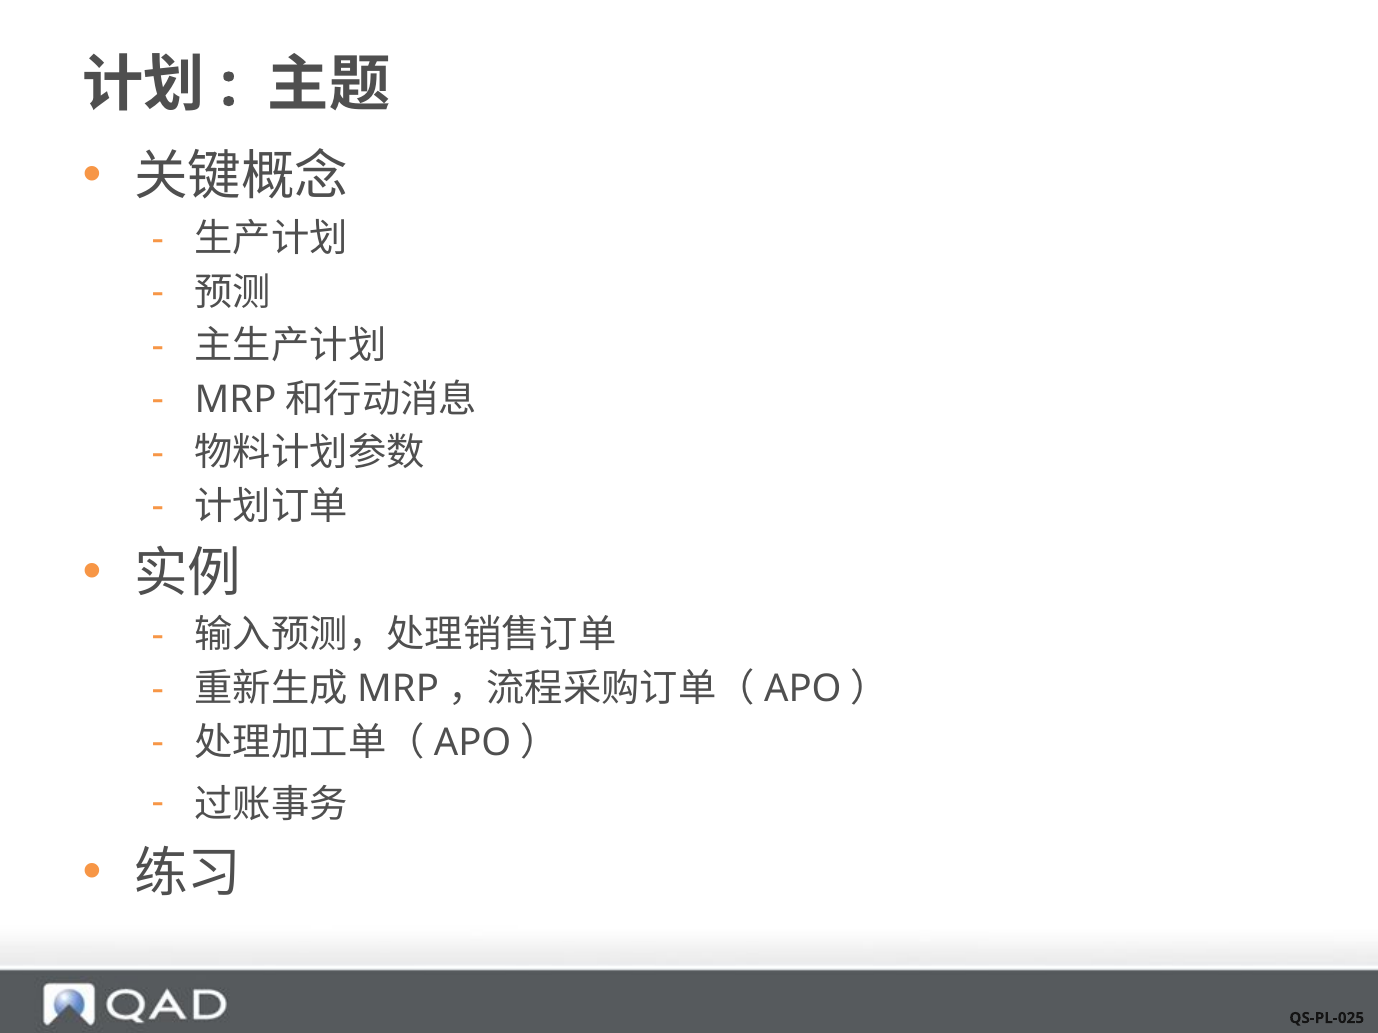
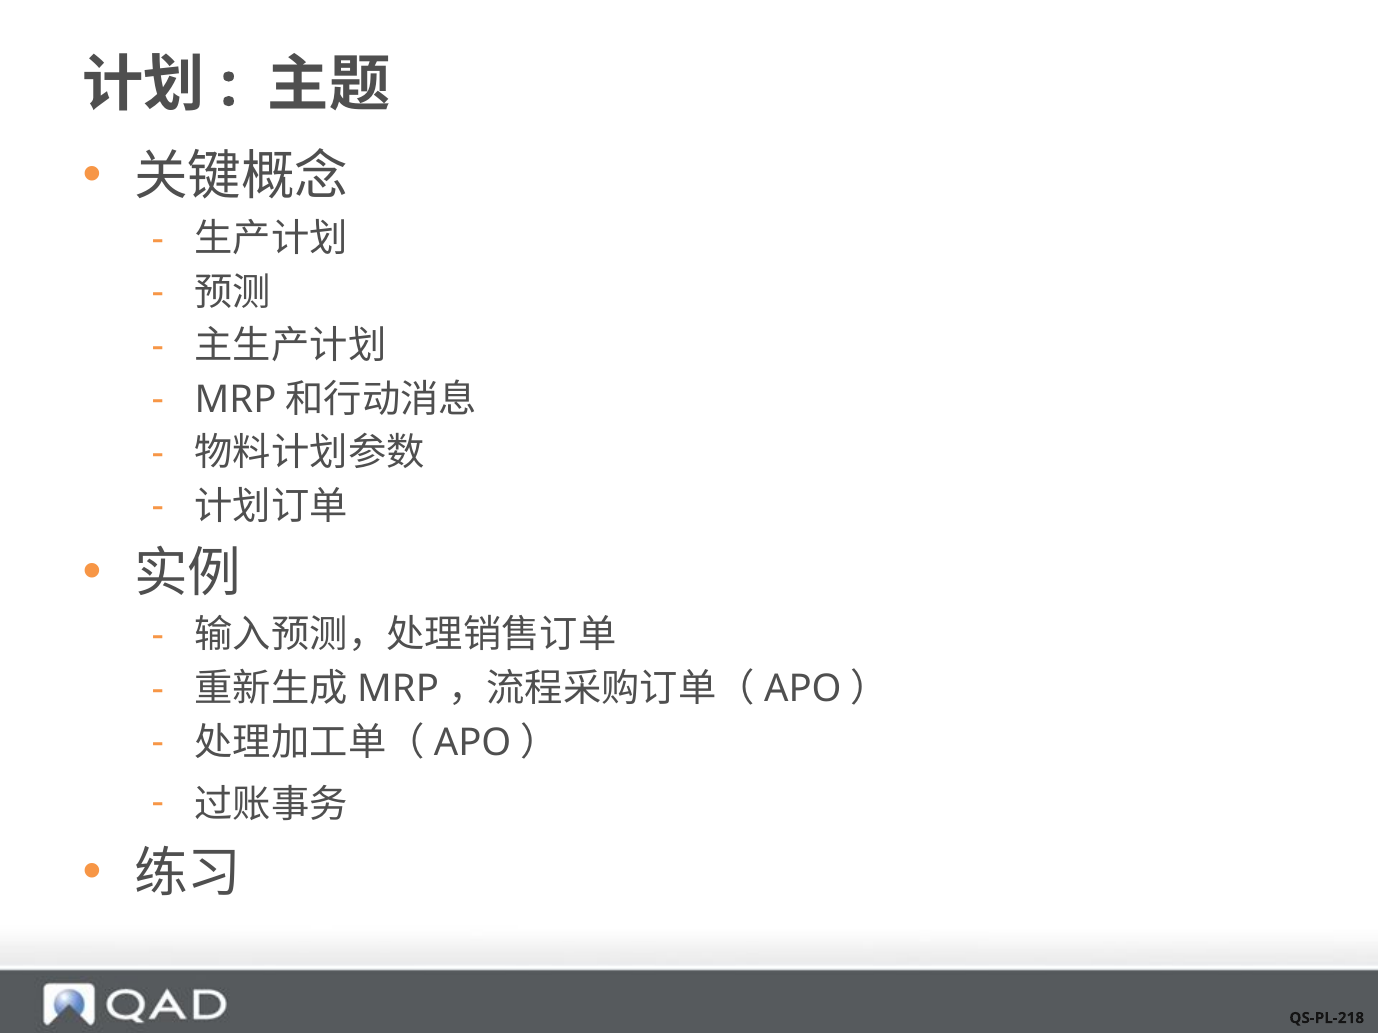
QS-PL-025: QS-PL-025 -> QS-PL-218
